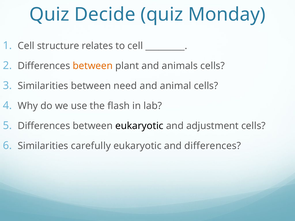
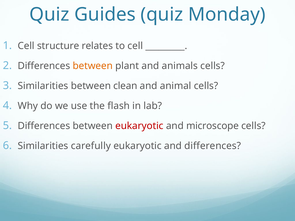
Decide: Decide -> Guides
need: need -> clean
eukaryotic at (139, 126) colour: black -> red
adjustment: adjustment -> microscope
